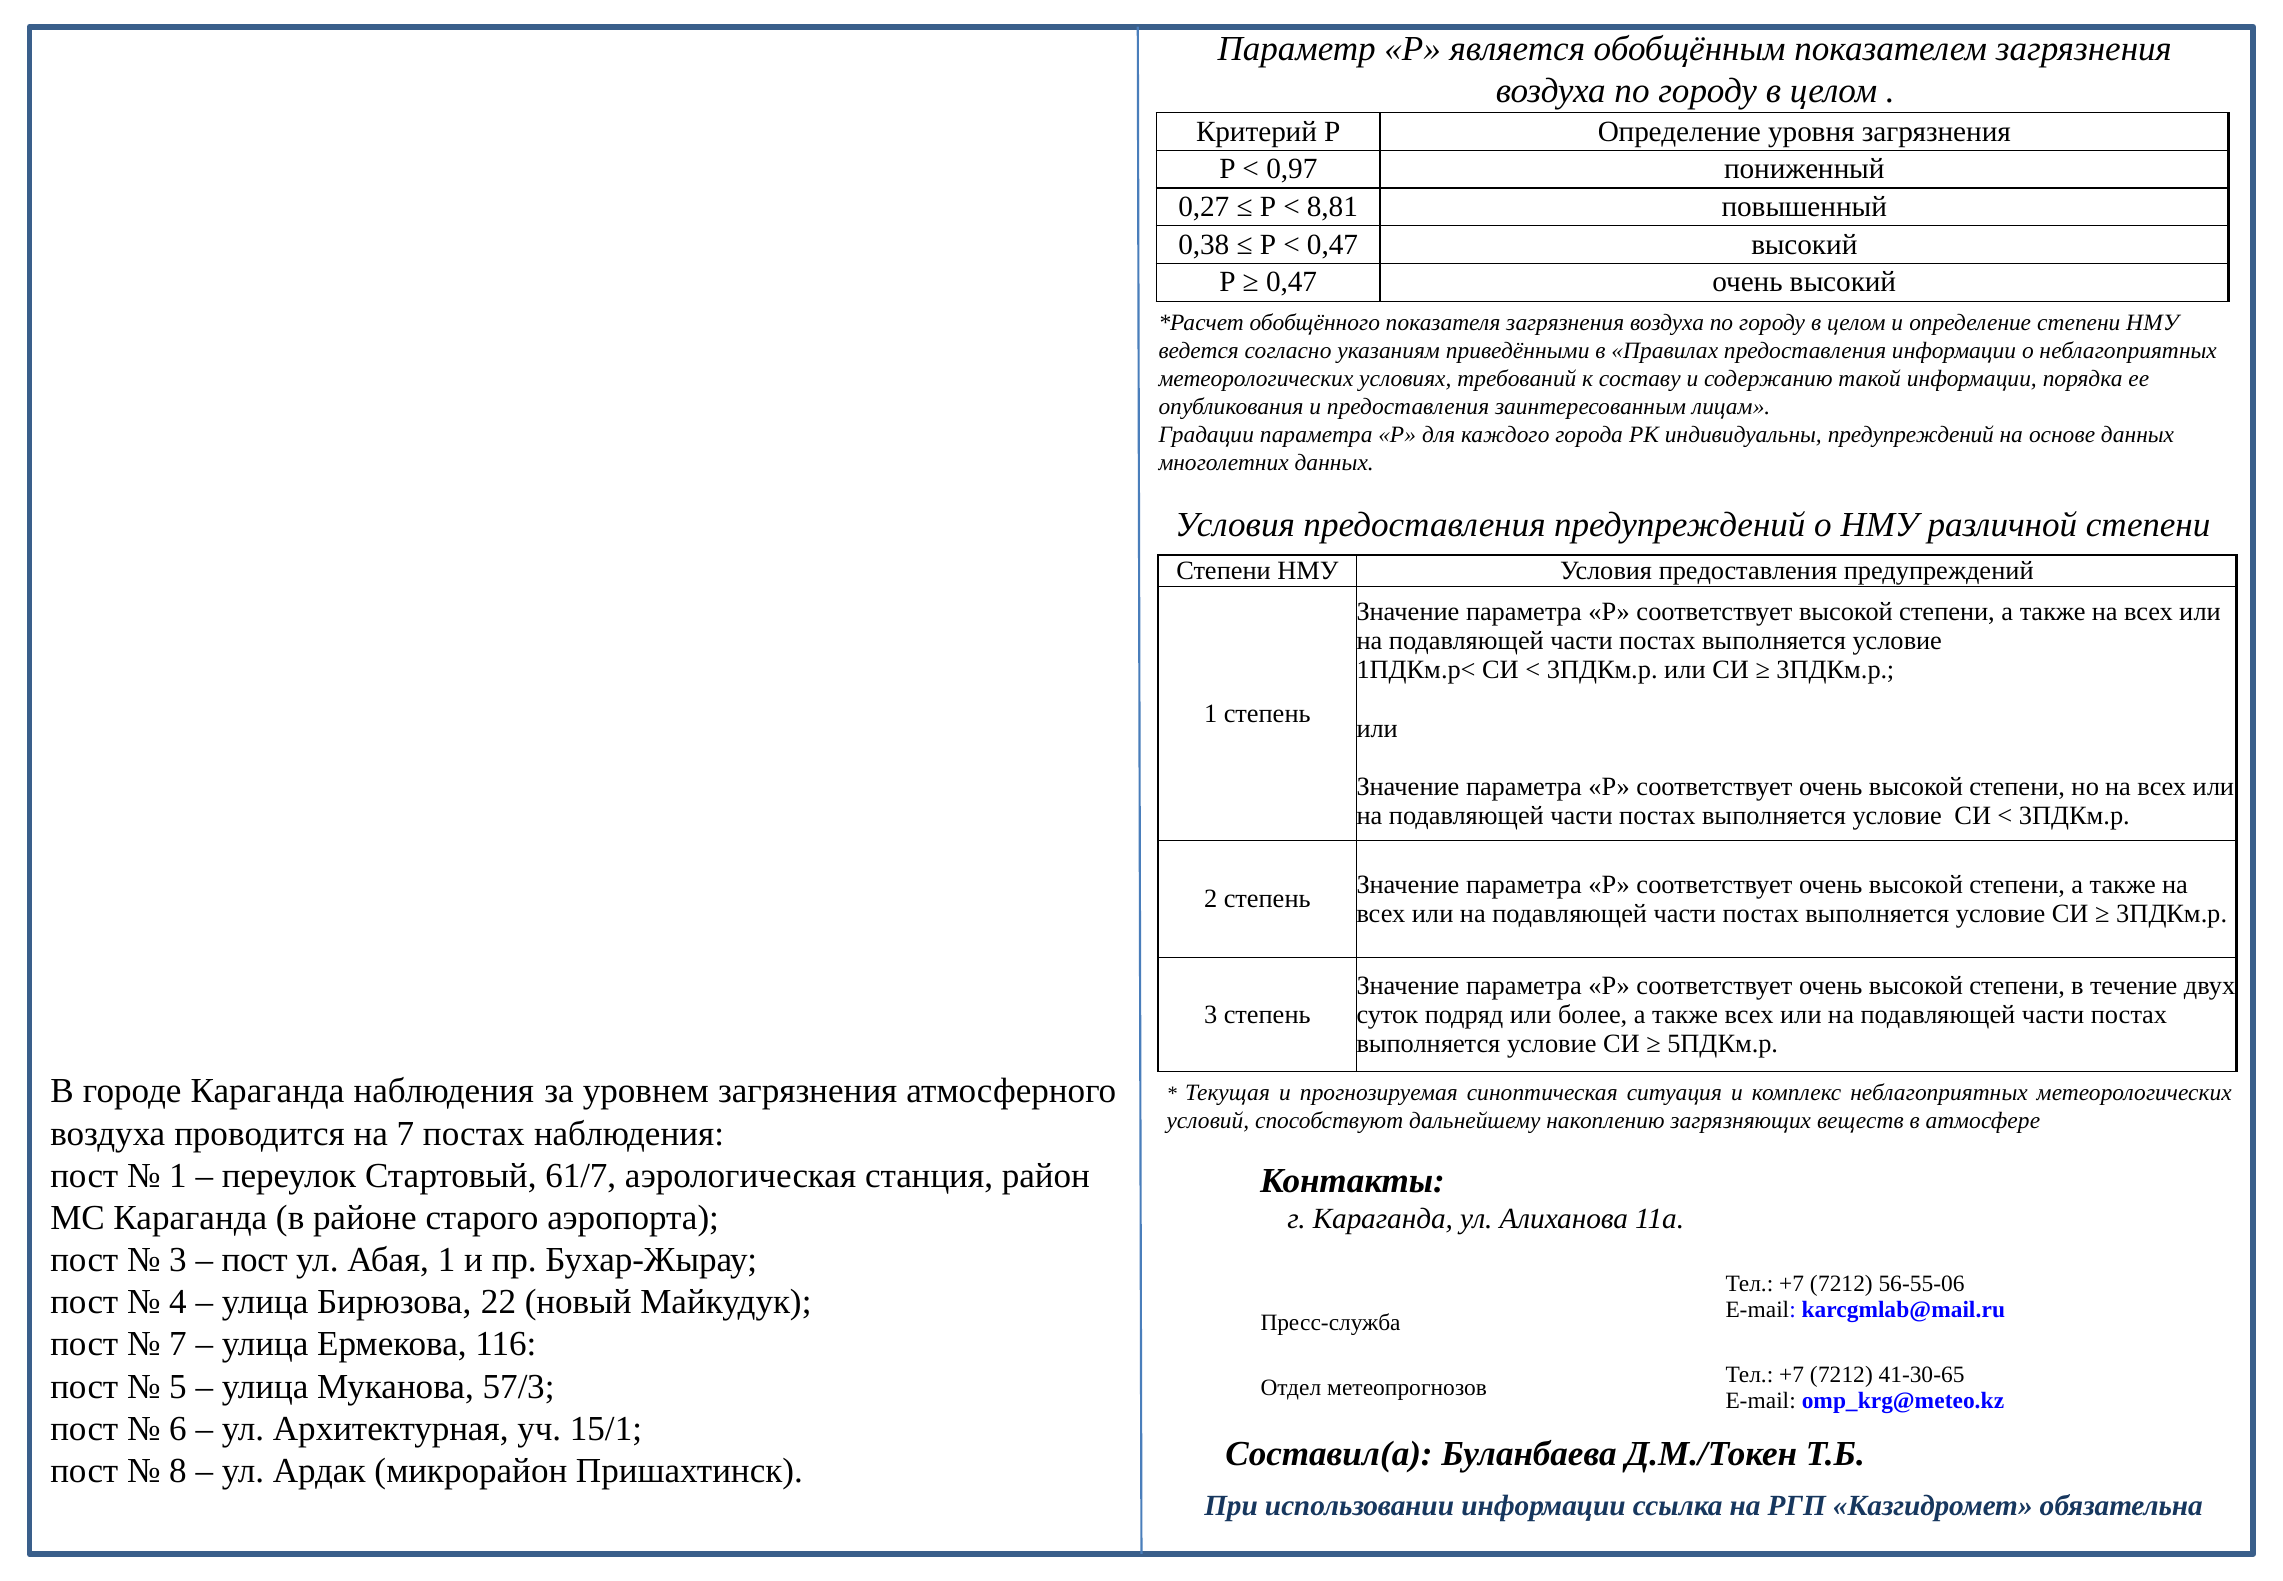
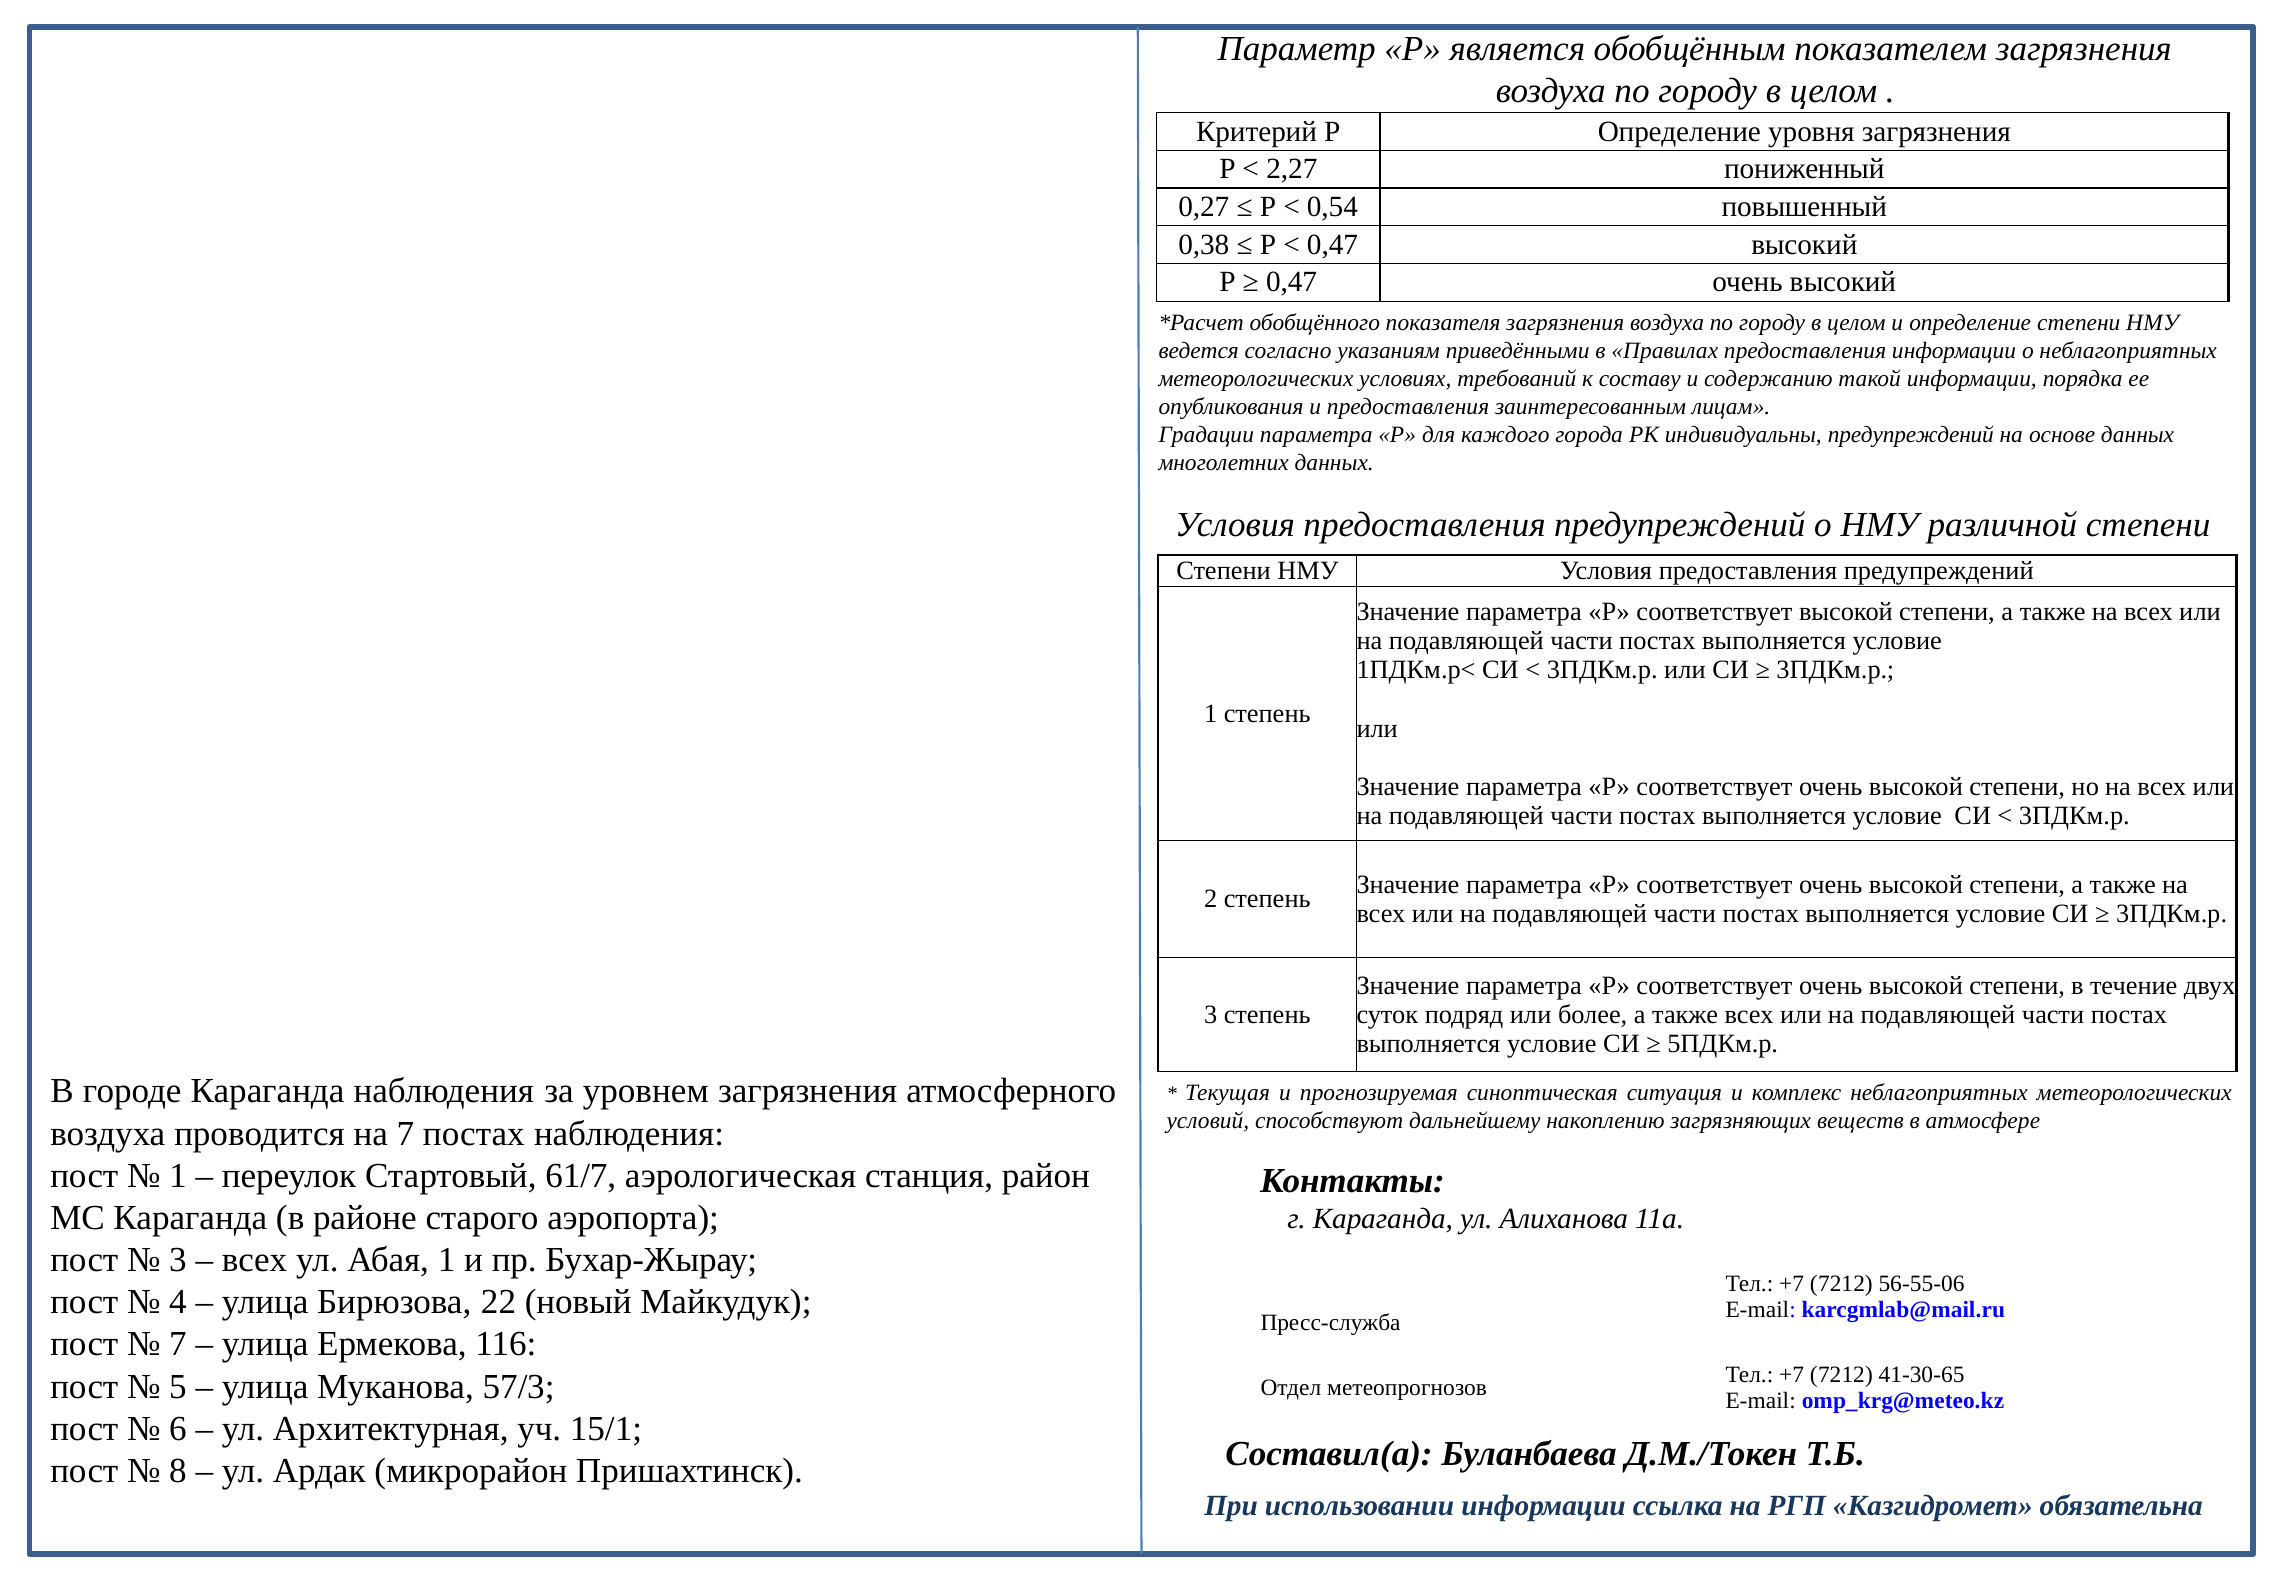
0,97: 0,97 -> 2,27
8,81: 8,81 -> 0,54
пост at (255, 1260): пост -> всех
